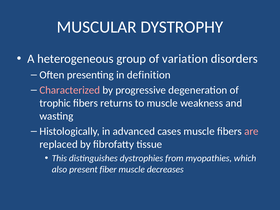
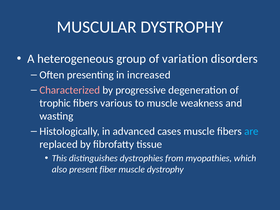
definition: definition -> increased
returns: returns -> various
are colour: pink -> light blue
muscle decreases: decreases -> dystrophy
